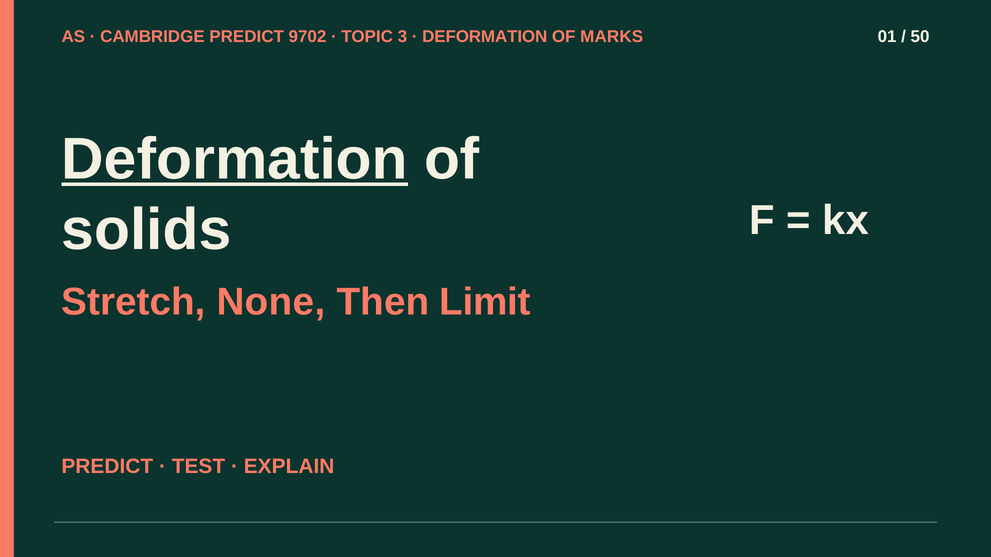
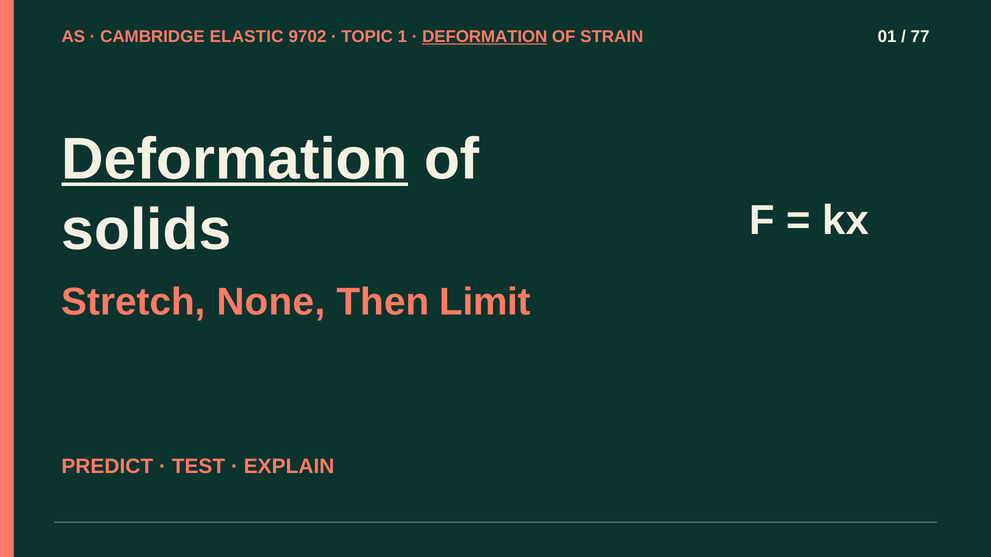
CAMBRIDGE PREDICT: PREDICT -> ELASTIC
3: 3 -> 1
DEFORMATION at (485, 37) underline: none -> present
MARKS: MARKS -> STRAIN
50: 50 -> 77
